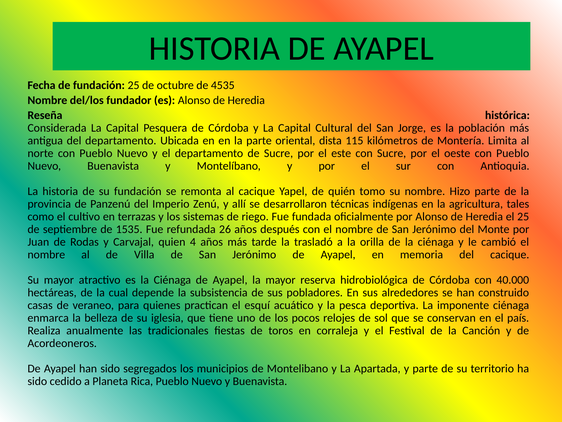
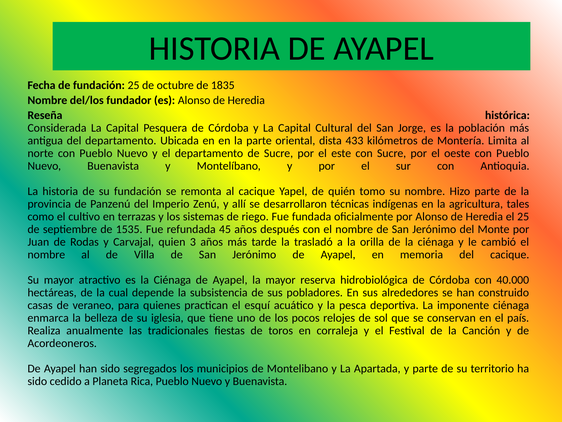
4535: 4535 -> 1835
115: 115 -> 433
26: 26 -> 45
4: 4 -> 3
